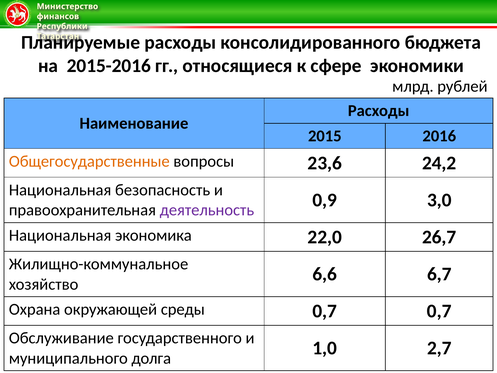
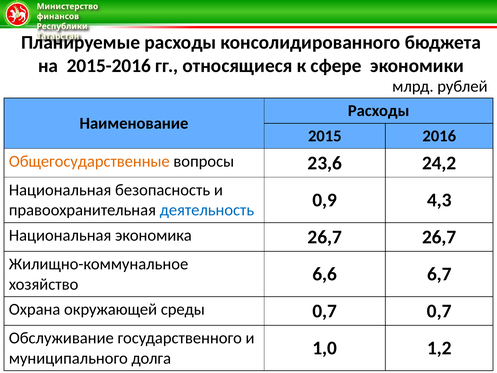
3,0: 3,0 -> 4,3
деятельность colour: purple -> blue
экономика 22,0: 22,0 -> 26,7
2,7: 2,7 -> 1,2
